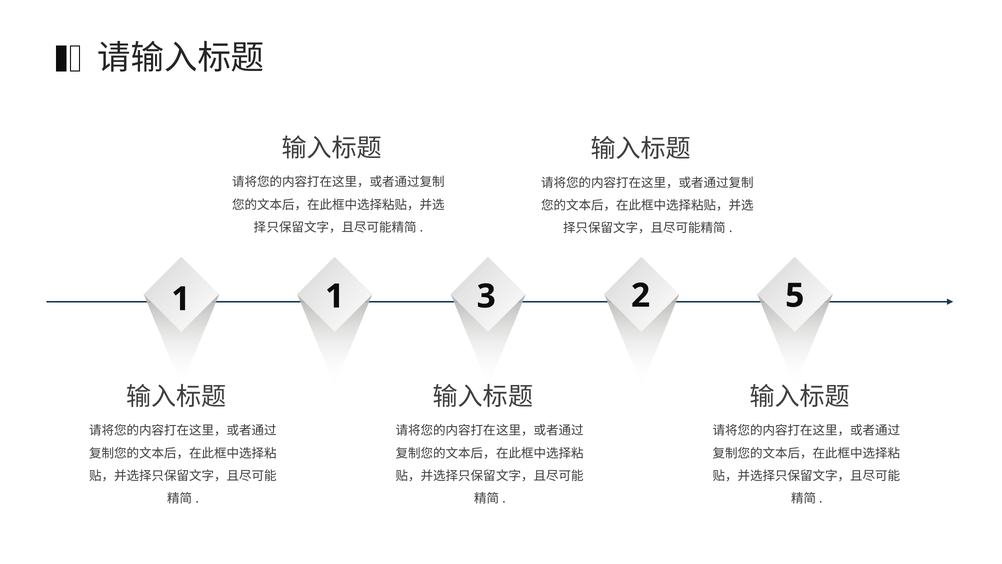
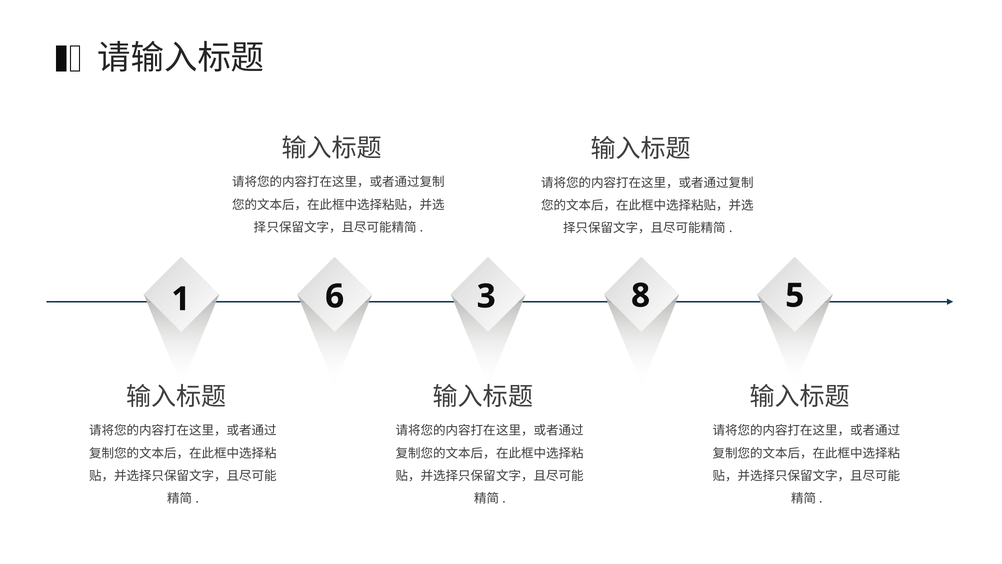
1 1: 1 -> 6
2: 2 -> 8
